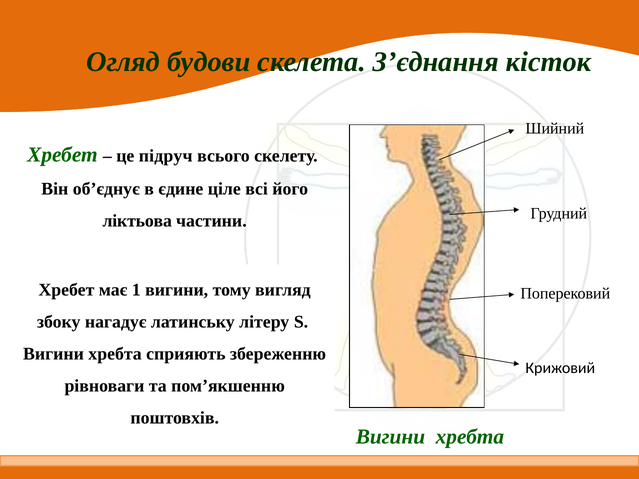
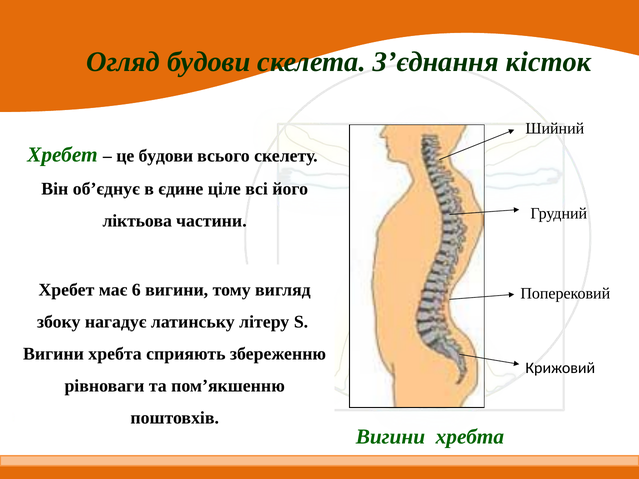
це підруч: підруч -> будови
1: 1 -> 6
